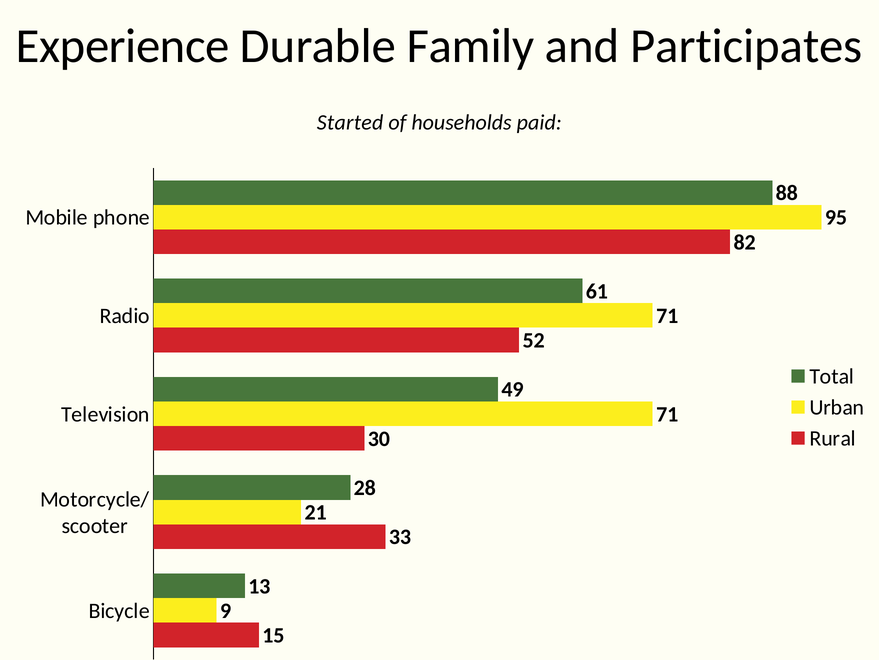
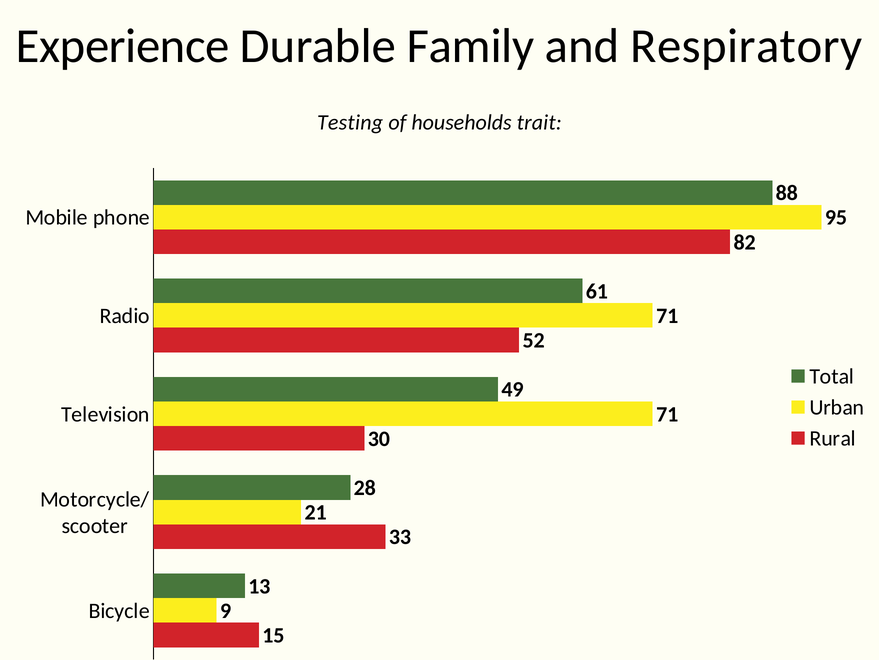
Participates: Participates -> Respiratory
Started: Started -> Testing
paid: paid -> trait
